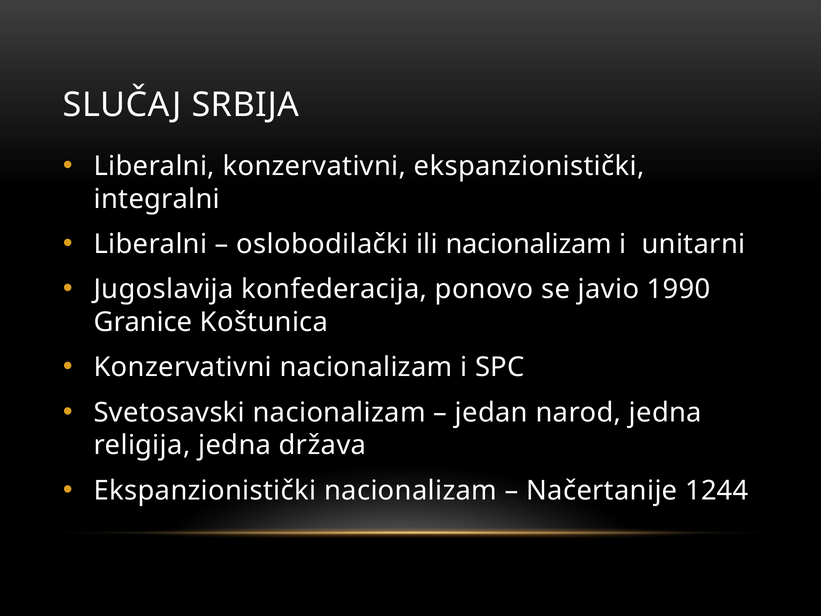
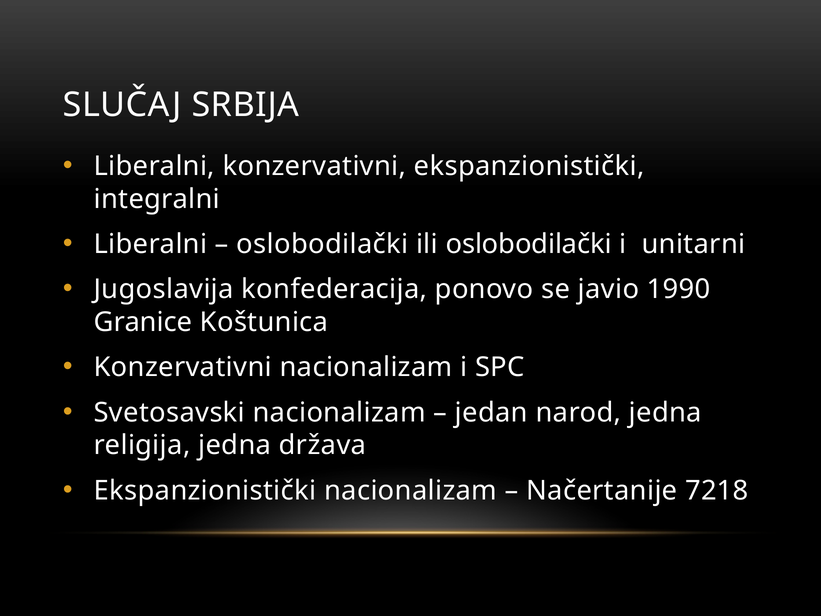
ili nacionalizam: nacionalizam -> oslobodilački
1244: 1244 -> 7218
